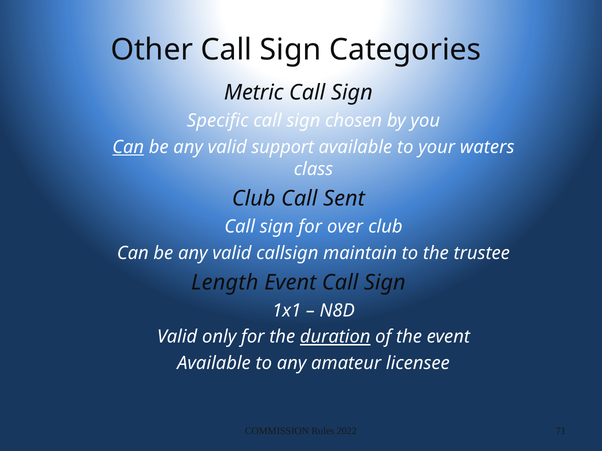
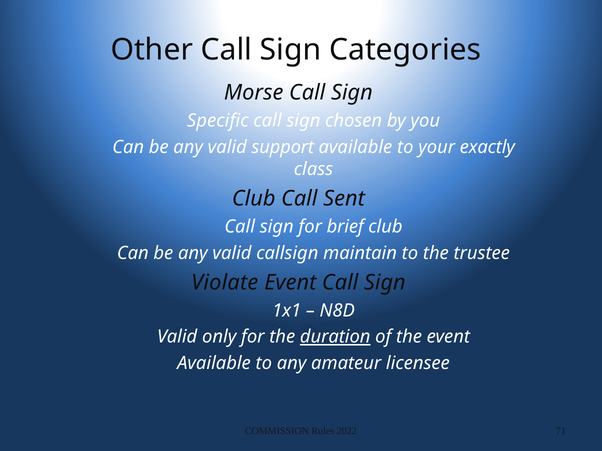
Metric: Metric -> Morse
Can at (128, 147) underline: present -> none
waters: waters -> exactly
over: over -> brief
Length: Length -> Violate
